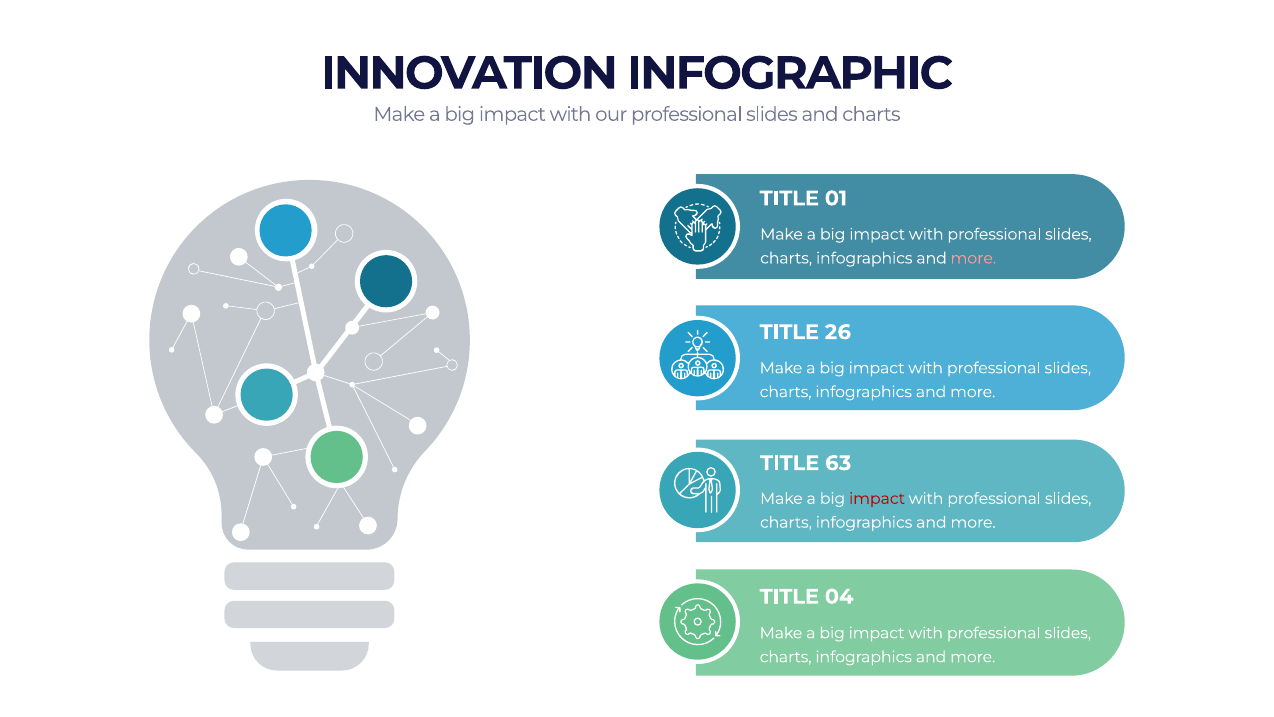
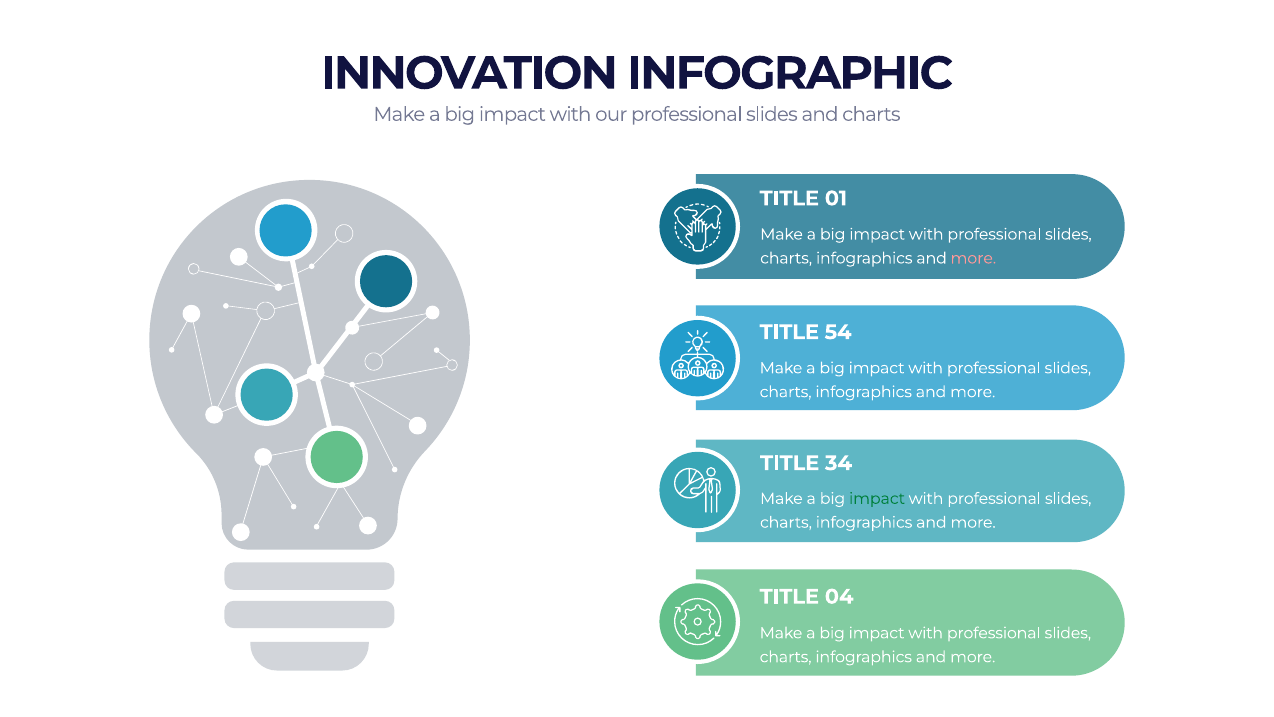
26: 26 -> 54
63: 63 -> 34
impact at (877, 498) colour: red -> green
